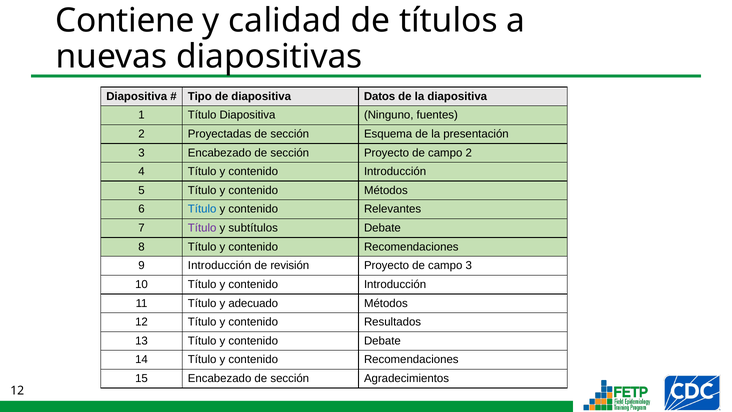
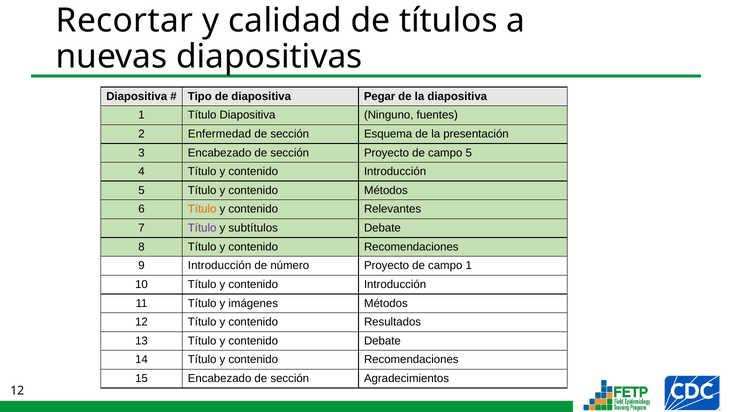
Contiene: Contiene -> Recortar
Datos: Datos -> Pegar
Proyectadas: Proyectadas -> Enfermedad
campo 2: 2 -> 5
Título at (202, 209) colour: blue -> orange
revisión: revisión -> número
campo 3: 3 -> 1
adecuado: adecuado -> imágenes
